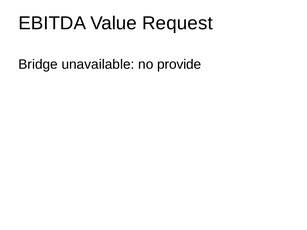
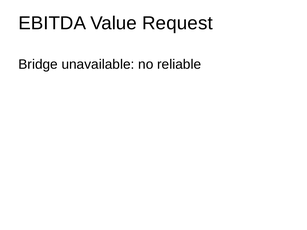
provide: provide -> reliable
